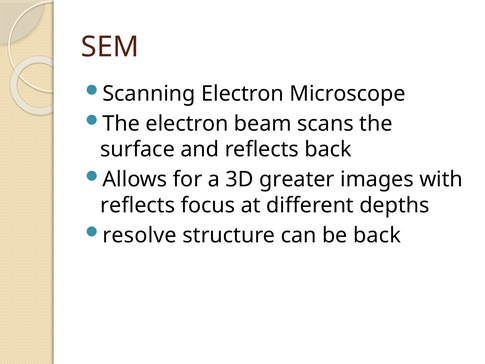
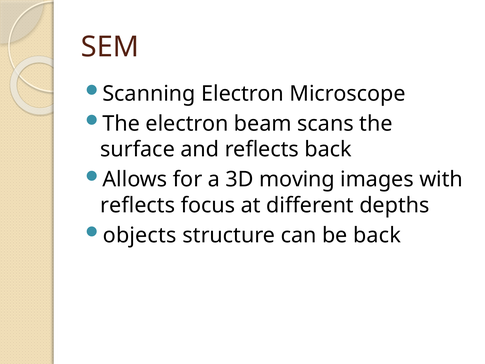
greater: greater -> moving
resolve: resolve -> objects
